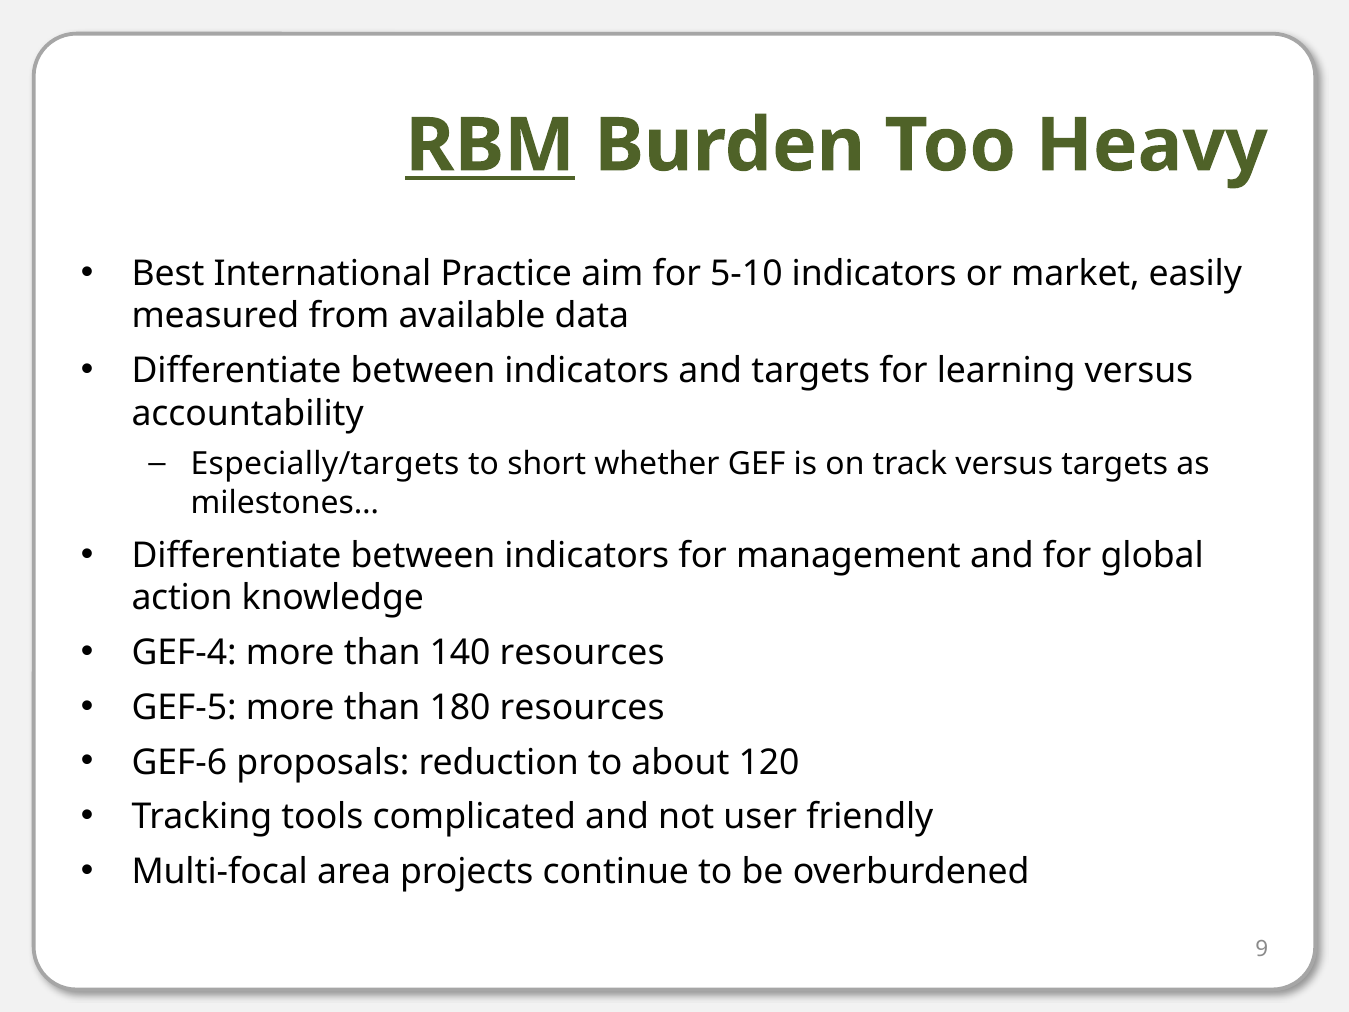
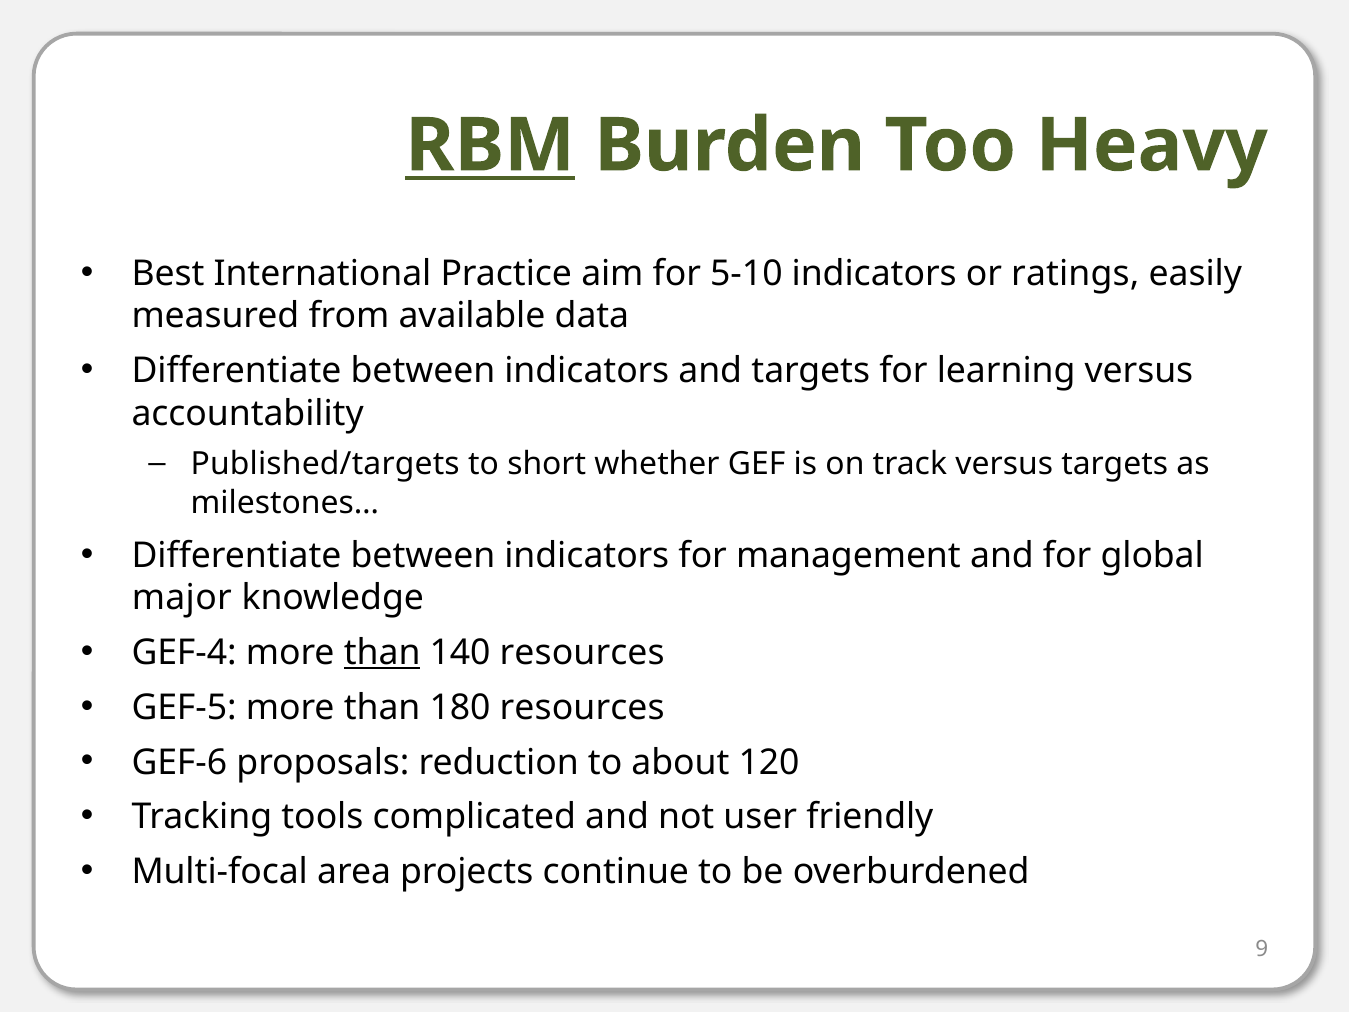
market: market -> ratings
Especially/targets: Especially/targets -> Published/targets
action: action -> major
than at (382, 653) underline: none -> present
